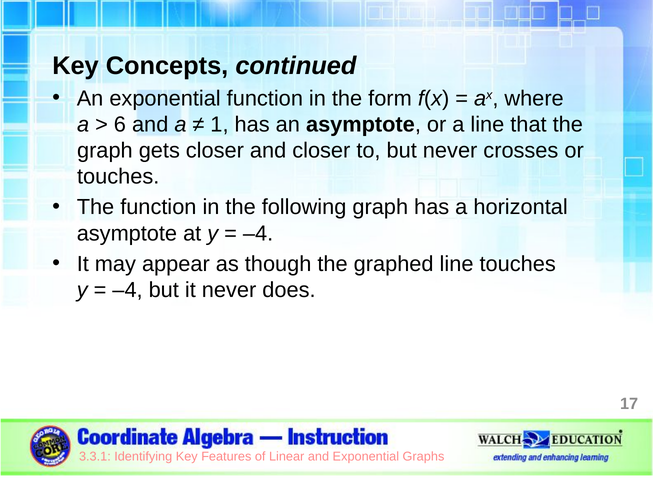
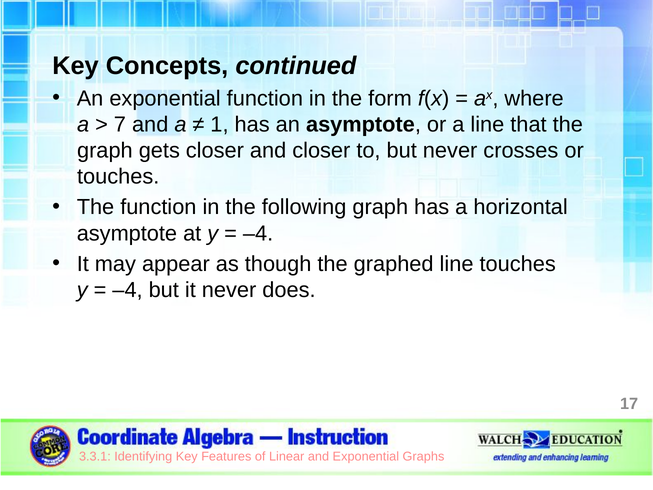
6: 6 -> 7
